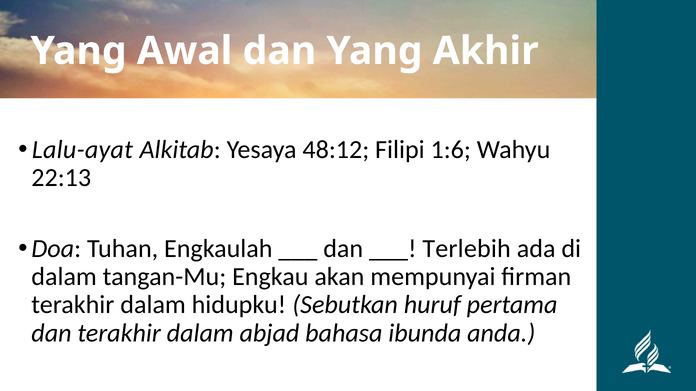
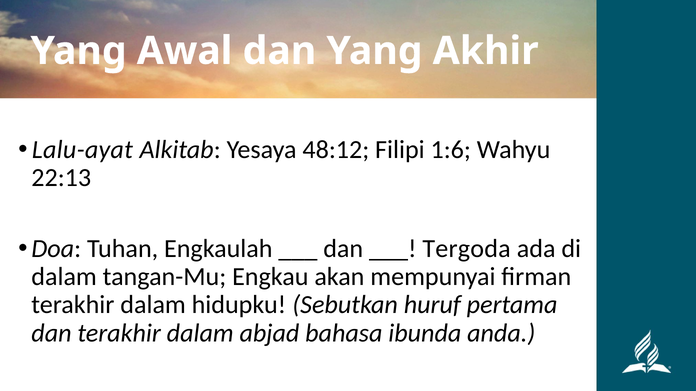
Terlebih: Terlebih -> Tergoda
